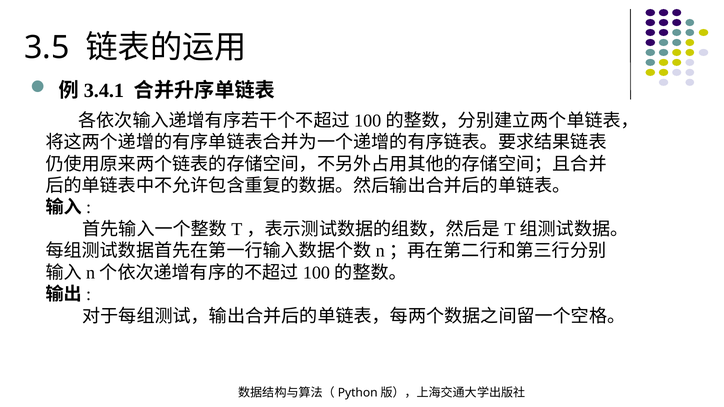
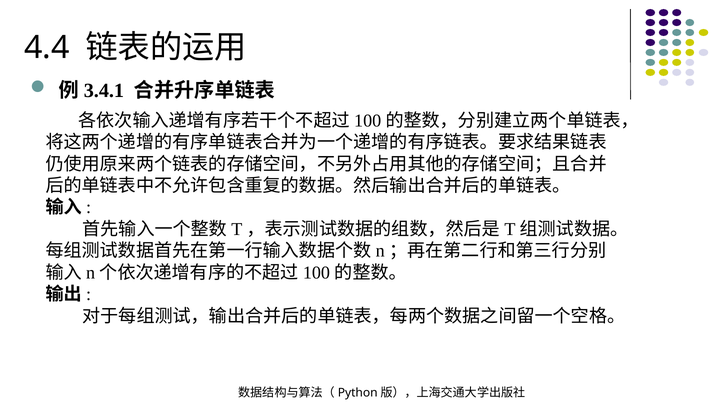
3.5: 3.5 -> 4.4
